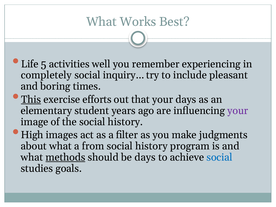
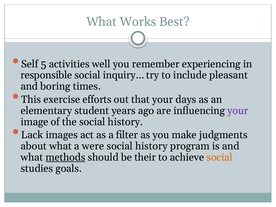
Life: Life -> Self
completely: completely -> responsible
This underline: present -> none
High: High -> Lack
from: from -> were
be days: days -> their
social at (220, 157) colour: blue -> orange
